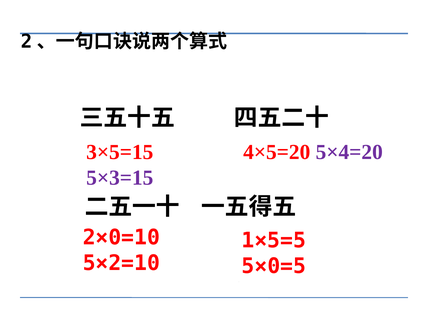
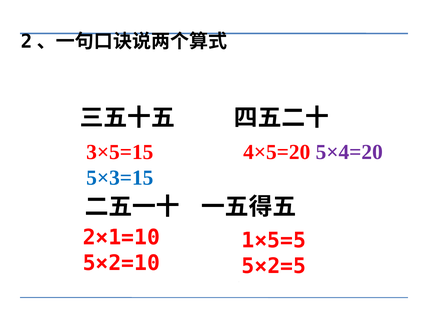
5×3=15 colour: purple -> blue
2×0=10: 2×0=10 -> 2×1=10
5×0=5: 5×0=5 -> 5×2=5
